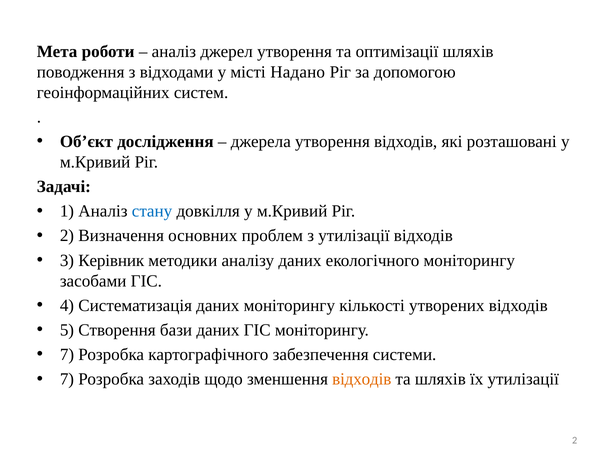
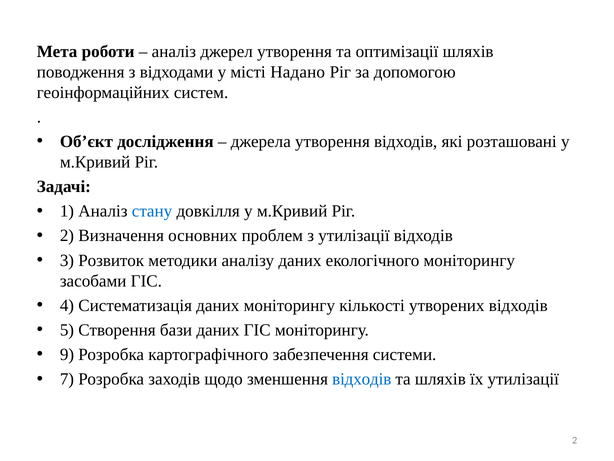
Керівник: Керівник -> Розвиток
7 at (67, 354): 7 -> 9
відходів at (362, 379) colour: orange -> blue
